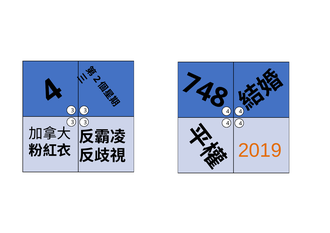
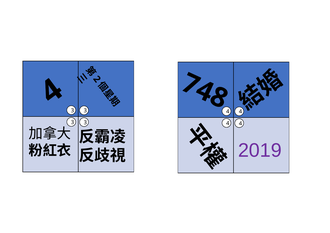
2019 colour: orange -> purple
